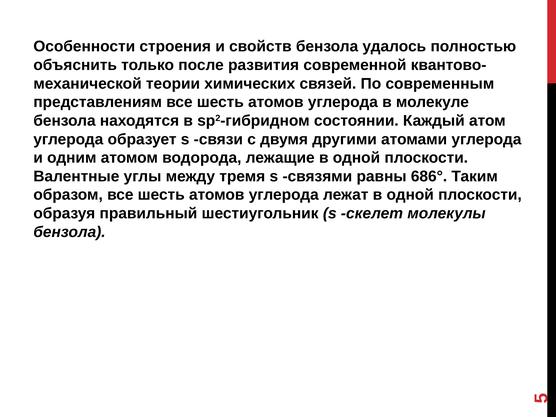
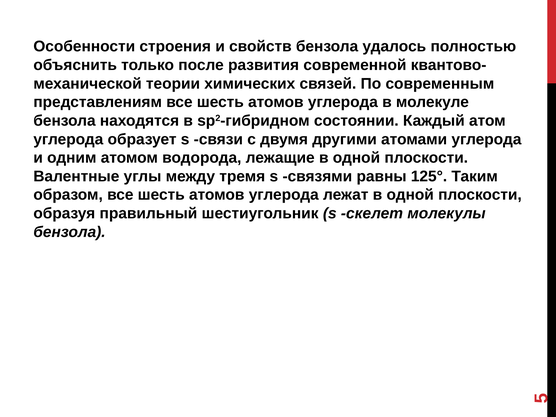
686°: 686° -> 125°
